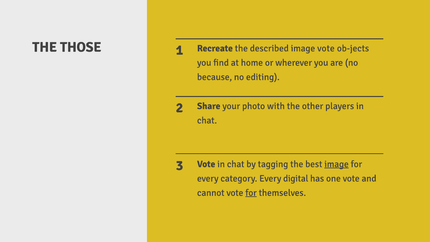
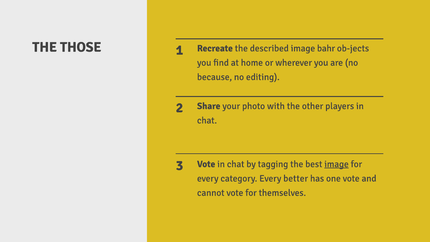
image vote: vote -> bahr
digital: digital -> better
for at (251, 193) underline: present -> none
